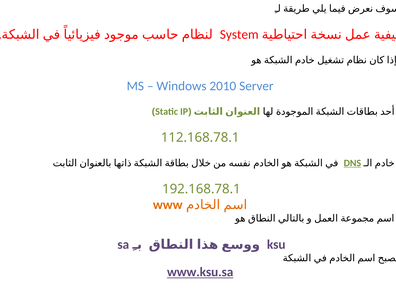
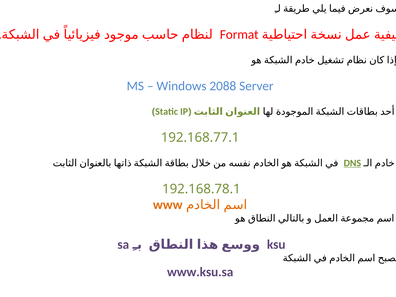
System: System -> Format
2010: 2010 -> 2088
112.168.78.1: 112.168.78.1 -> 192.168.77.1
www.ksu.sa underline: present -> none
